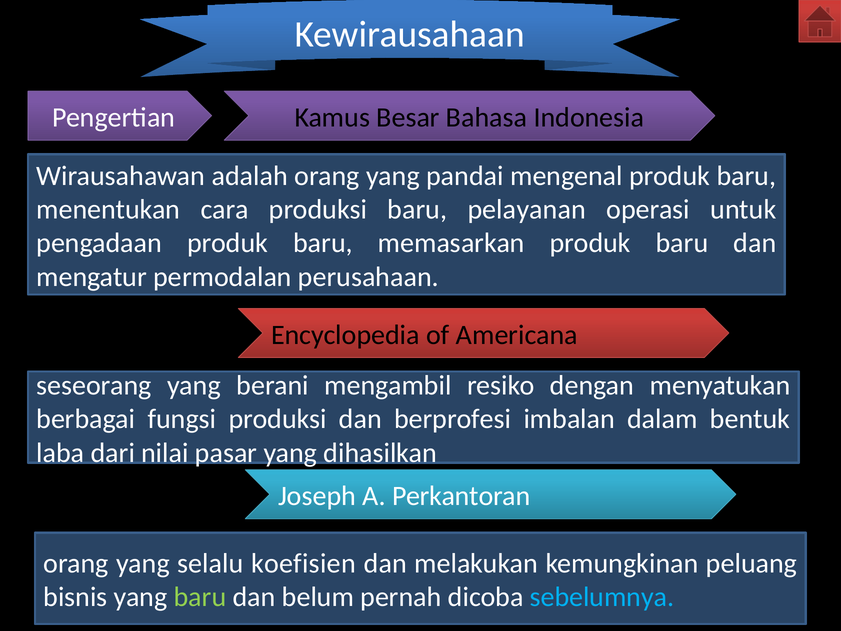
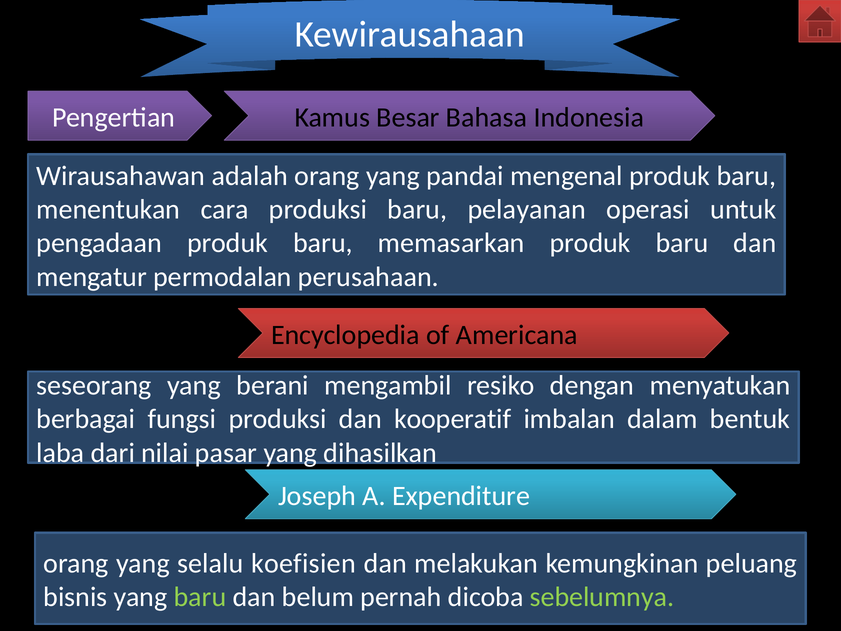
berprofesi: berprofesi -> kooperatif
Perkantoran: Perkantoran -> Expenditure
sebelumnya colour: light blue -> light green
